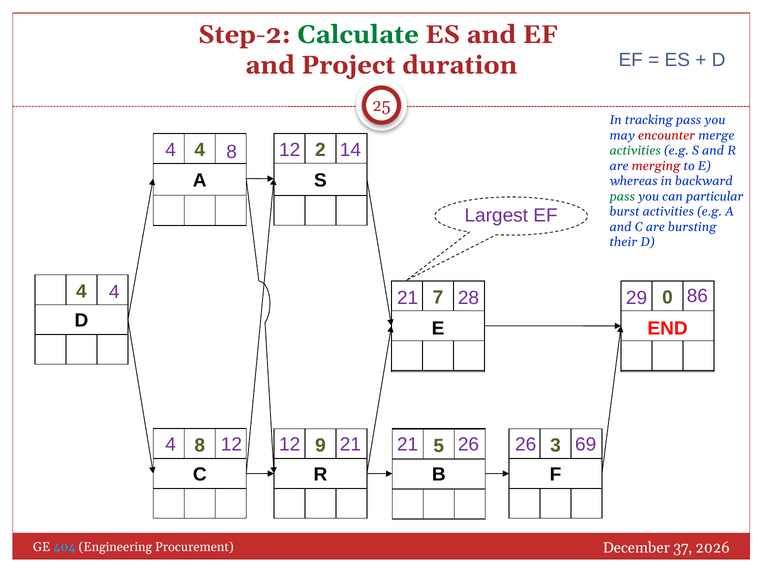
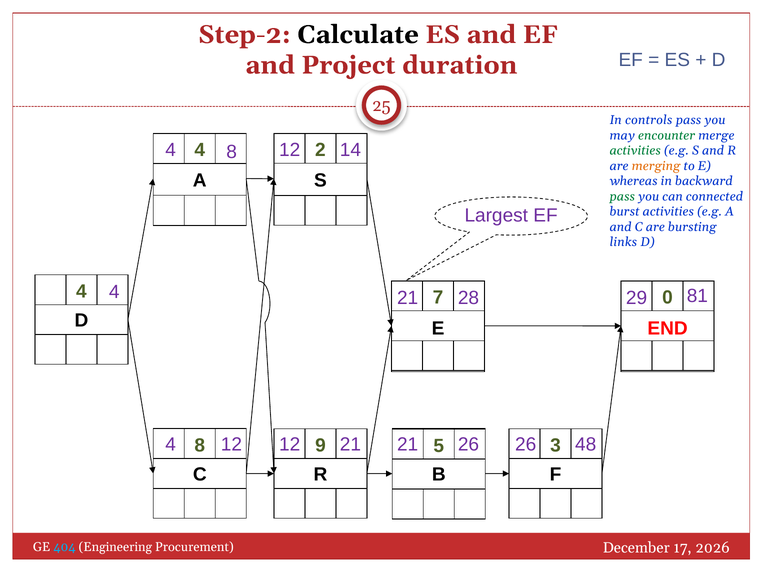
Calculate colour: green -> black
tracking: tracking -> controls
encounter colour: red -> green
merging colour: red -> orange
particular: particular -> connected
their: their -> links
86: 86 -> 81
69: 69 -> 48
37: 37 -> 17
